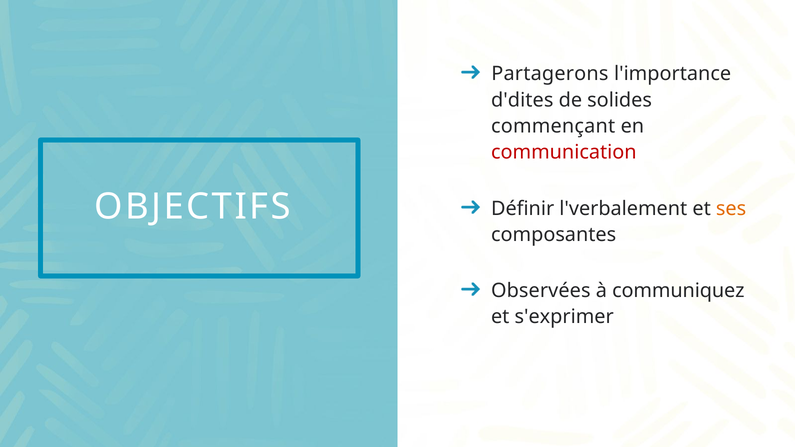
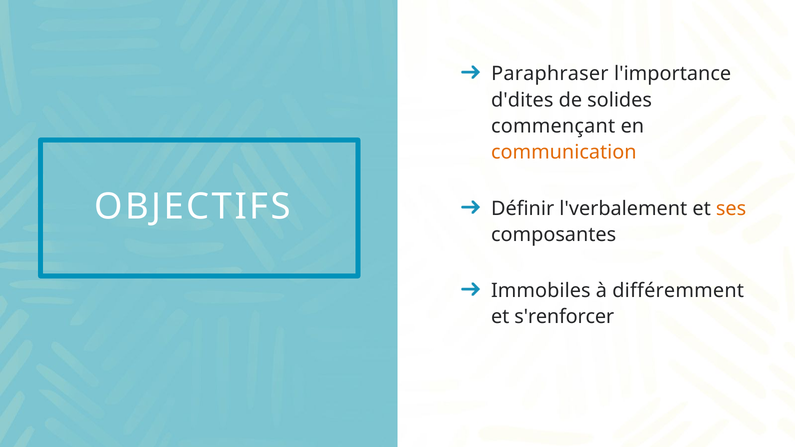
Partagerons: Partagerons -> Paraphraser
communication colour: red -> orange
Observées: Observées -> Immobiles
communiquez: communiquez -> différemment
s'exprimer: s'exprimer -> s'renforcer
